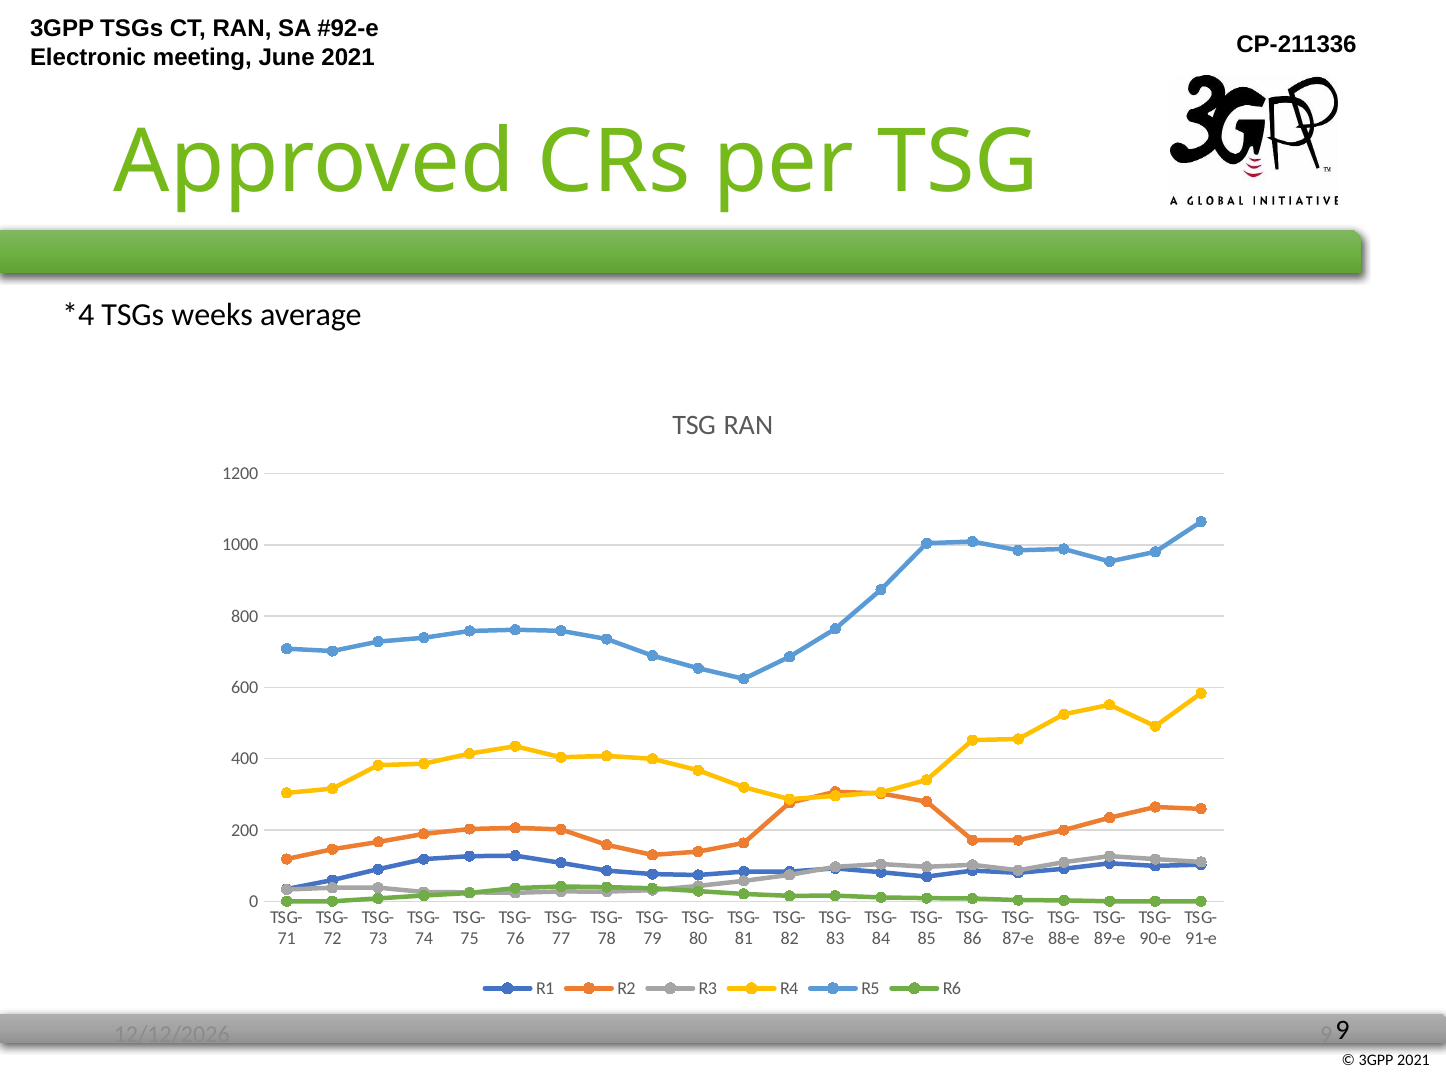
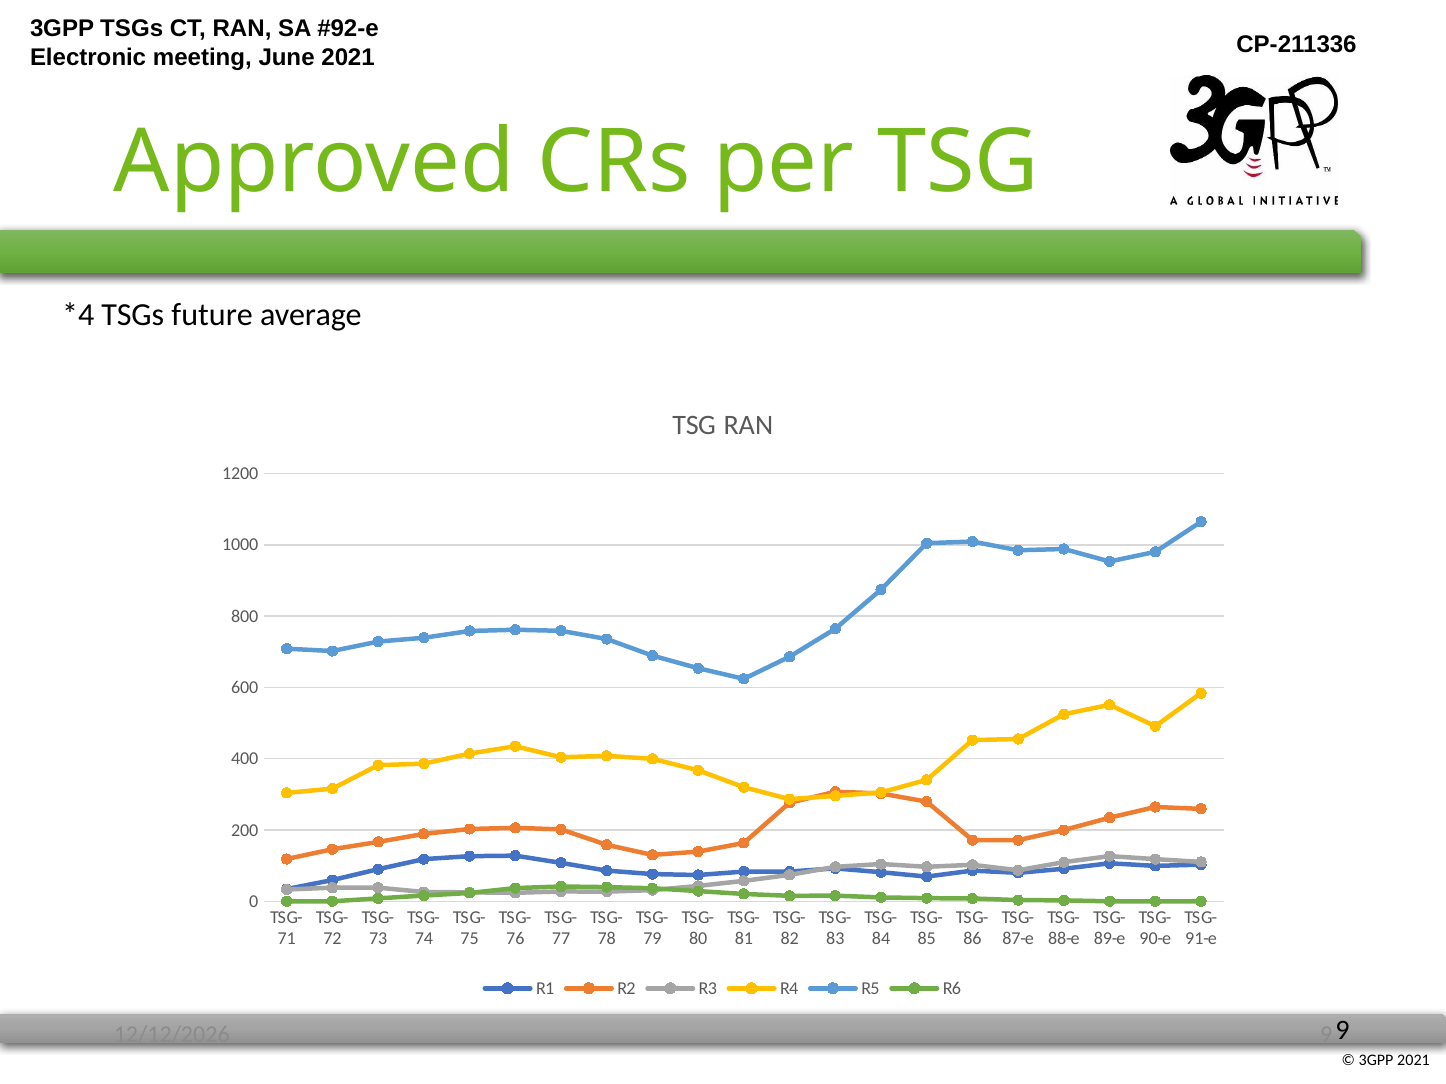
weeks: weeks -> future
